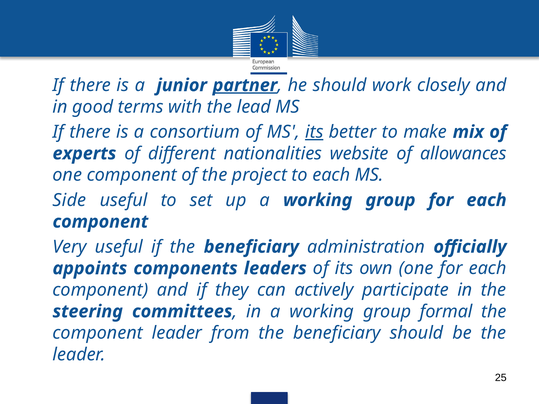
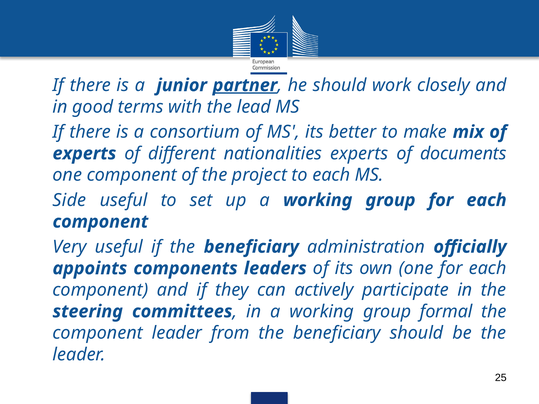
its at (314, 132) underline: present -> none
nationalities website: website -> experts
allowances: allowances -> documents
